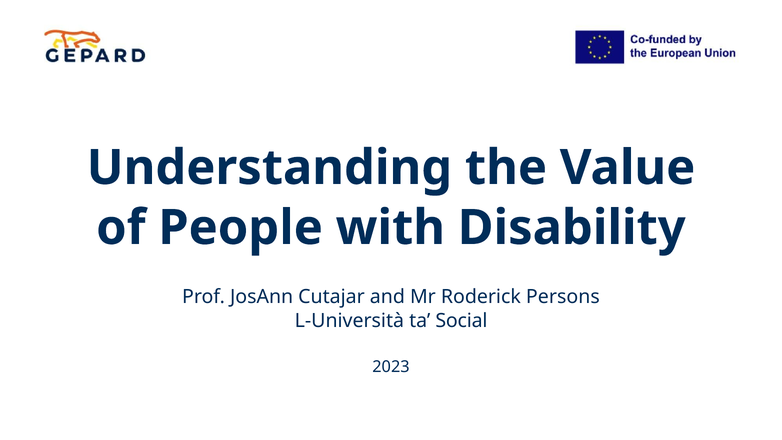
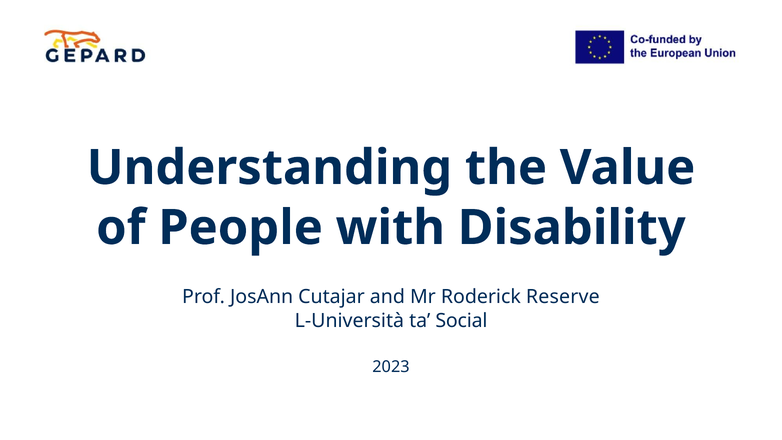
Persons: Persons -> Reserve
